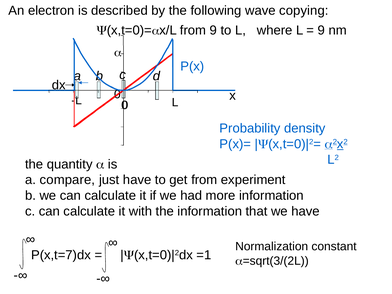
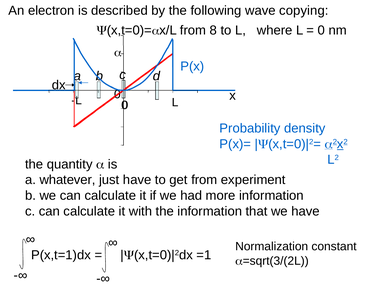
from 9: 9 -> 8
9 at (321, 30): 9 -> 0
compare: compare -> whatever
P(x,t=7)dx: P(x,t=7)dx -> P(x,t=1)dx
